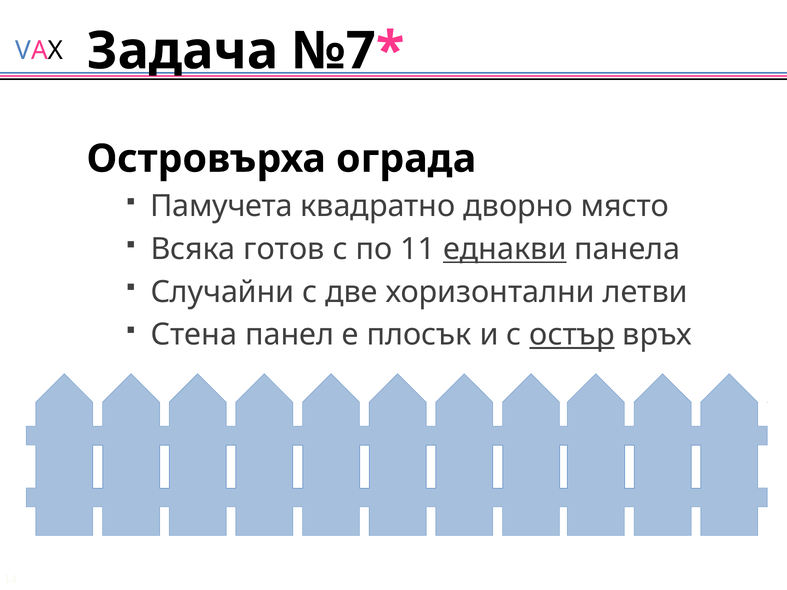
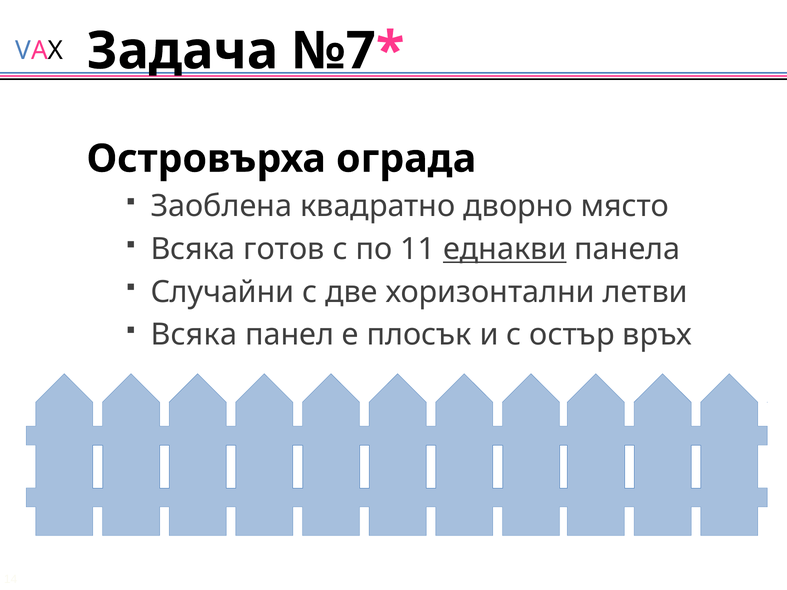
Памучета: Памучета -> Заоблена
Стена at (194, 335): Стена -> Всяка
остър underline: present -> none
